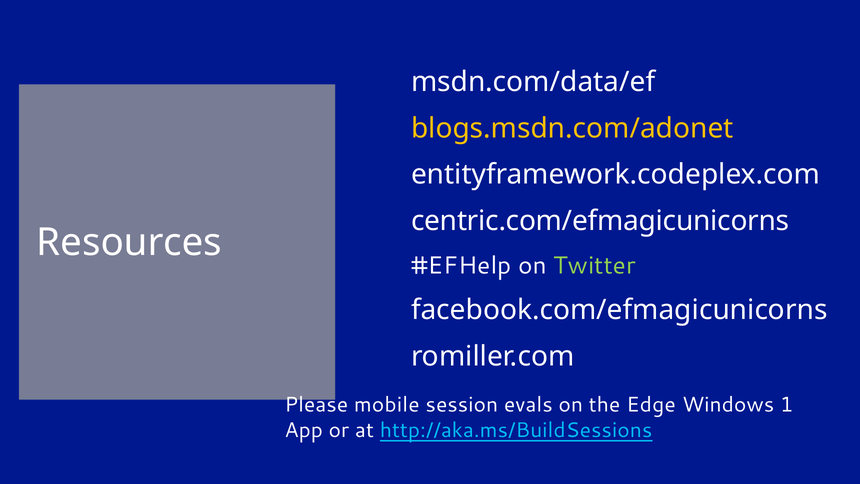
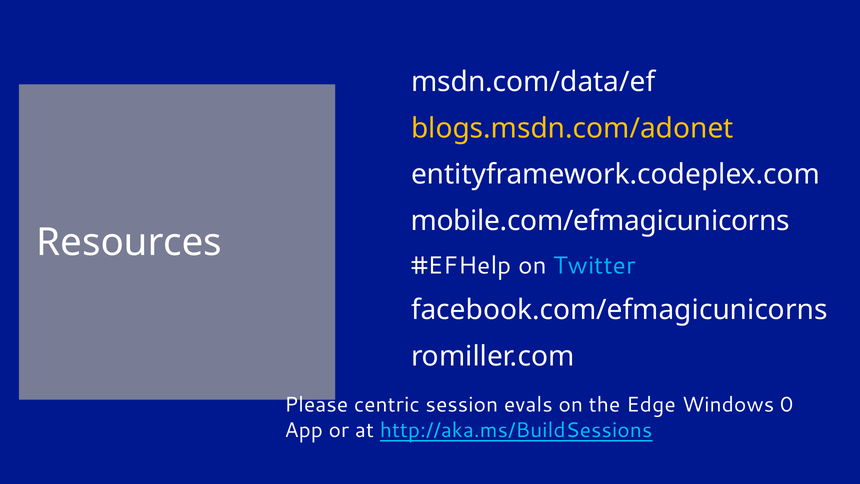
centric.com/efmagicunicorns: centric.com/efmagicunicorns -> mobile.com/efmagicunicorns
Twitter colour: light green -> light blue
mobile: mobile -> centric
1: 1 -> 0
